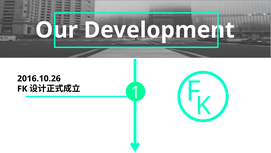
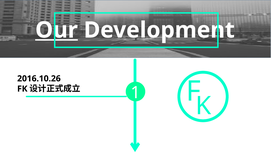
Our underline: none -> present
